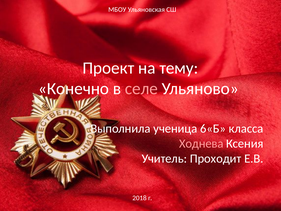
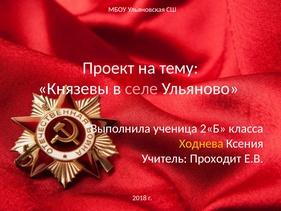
Конечно: Конечно -> Князевы
6«Б: 6«Б -> 2«Б
Ходнева colour: pink -> yellow
